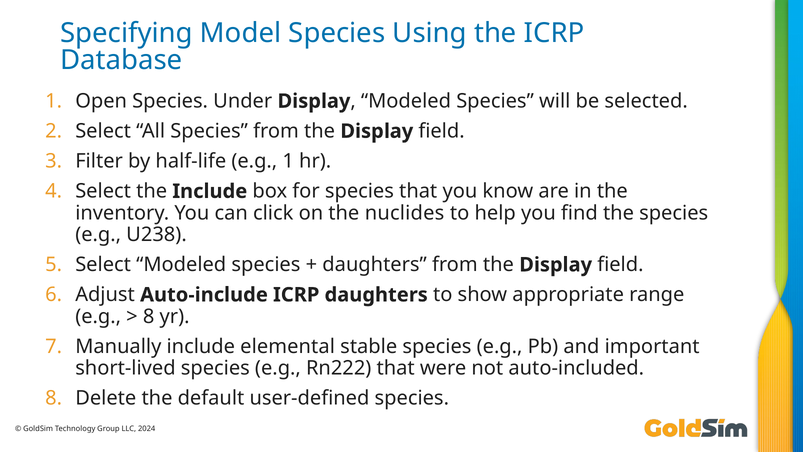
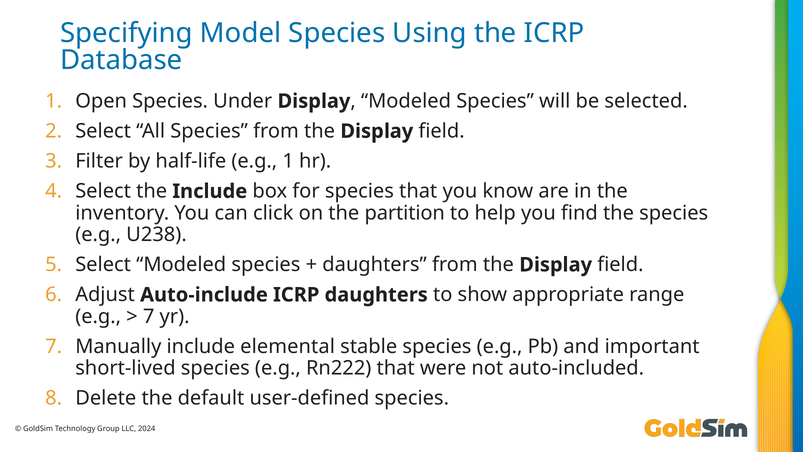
nuclides: nuclides -> partition
8 at (149, 316): 8 -> 7
